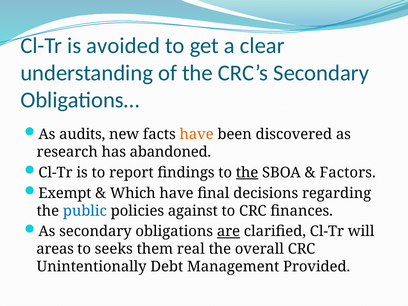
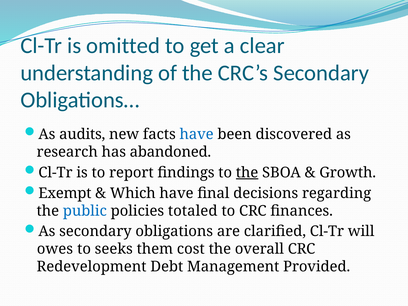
avoided: avoided -> omitted
have at (197, 134) colour: orange -> blue
Factors: Factors -> Growth
against: against -> totaled
are underline: present -> none
areas: areas -> owes
real: real -> cost
Unintentionally: Unintentionally -> Redevelopment
